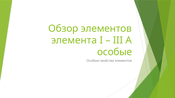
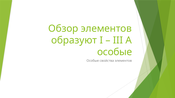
элемента: элемента -> образуют
